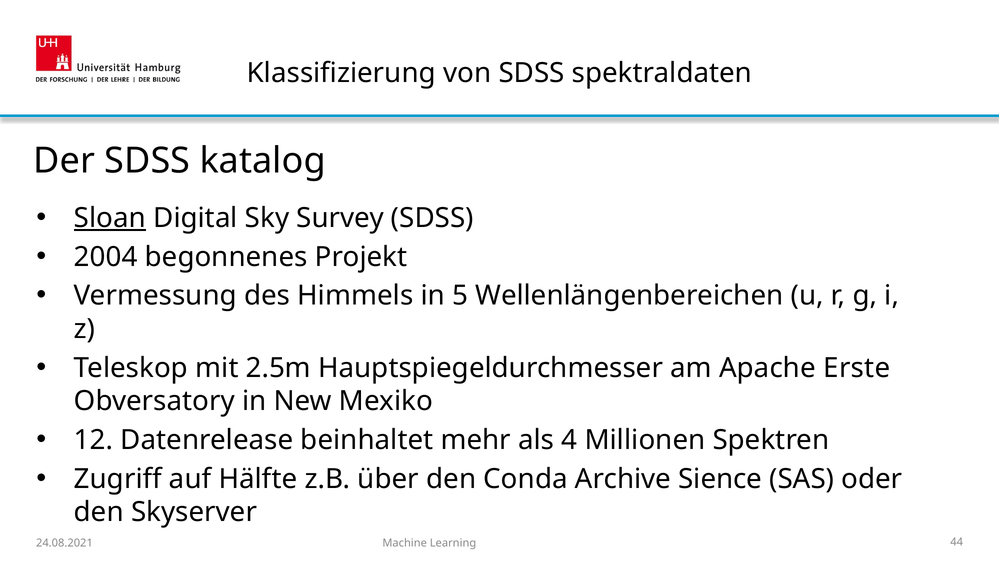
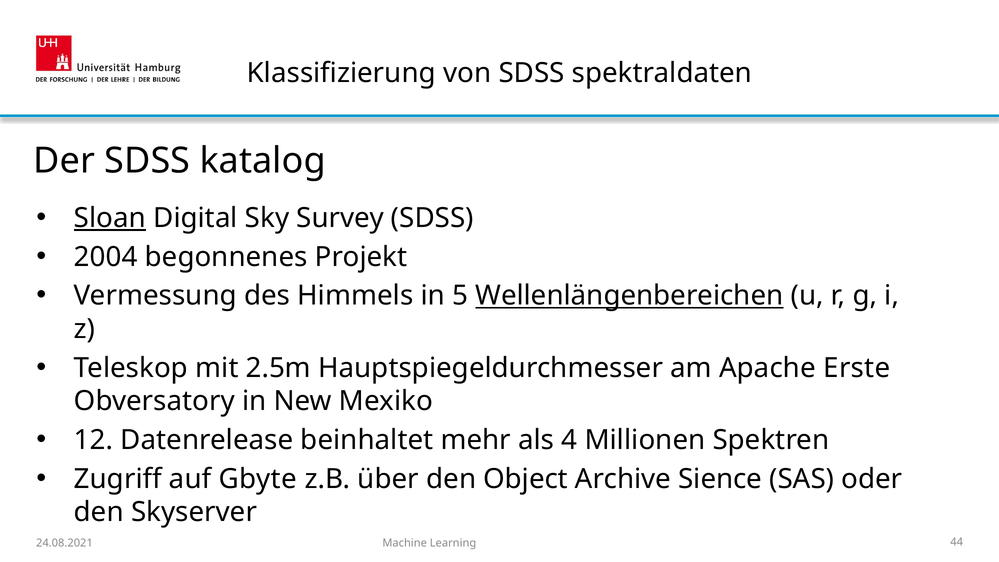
Wellenlängenbereichen underline: none -> present
Hälfte: Hälfte -> Gbyte
Conda: Conda -> Object
